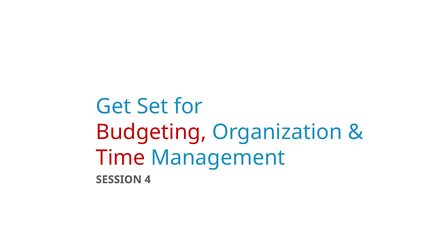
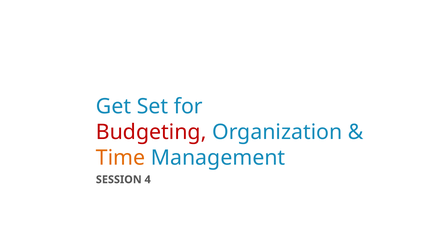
Time colour: red -> orange
